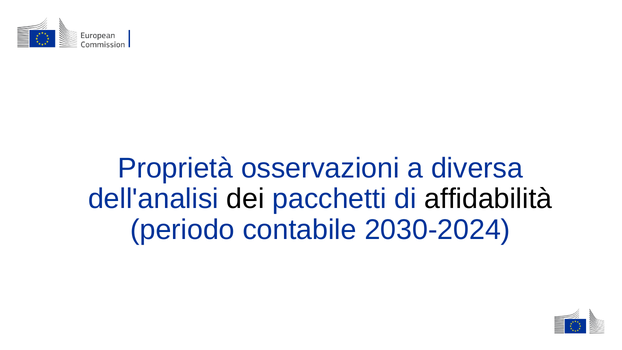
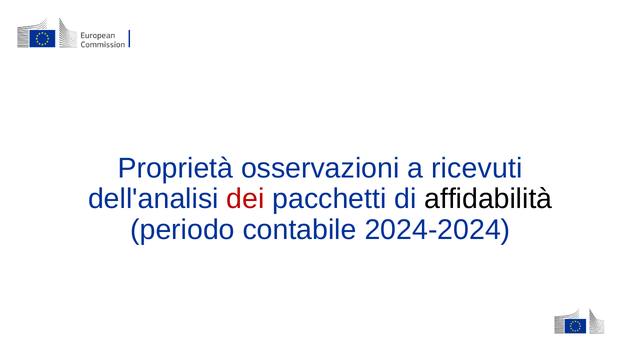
diversa: diversa -> ricevuti
dei colour: black -> red
2030-2024: 2030-2024 -> 2024-2024
